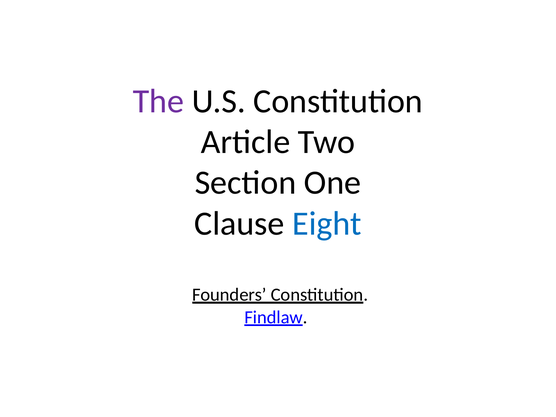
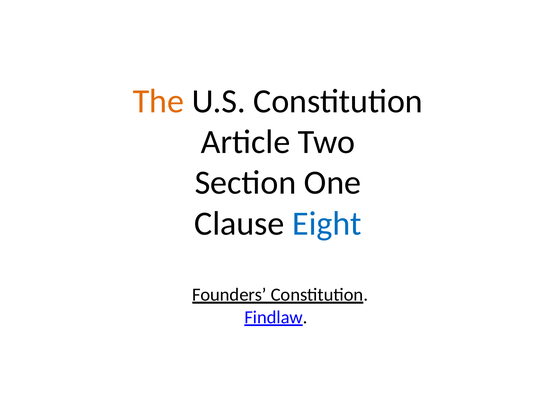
The colour: purple -> orange
